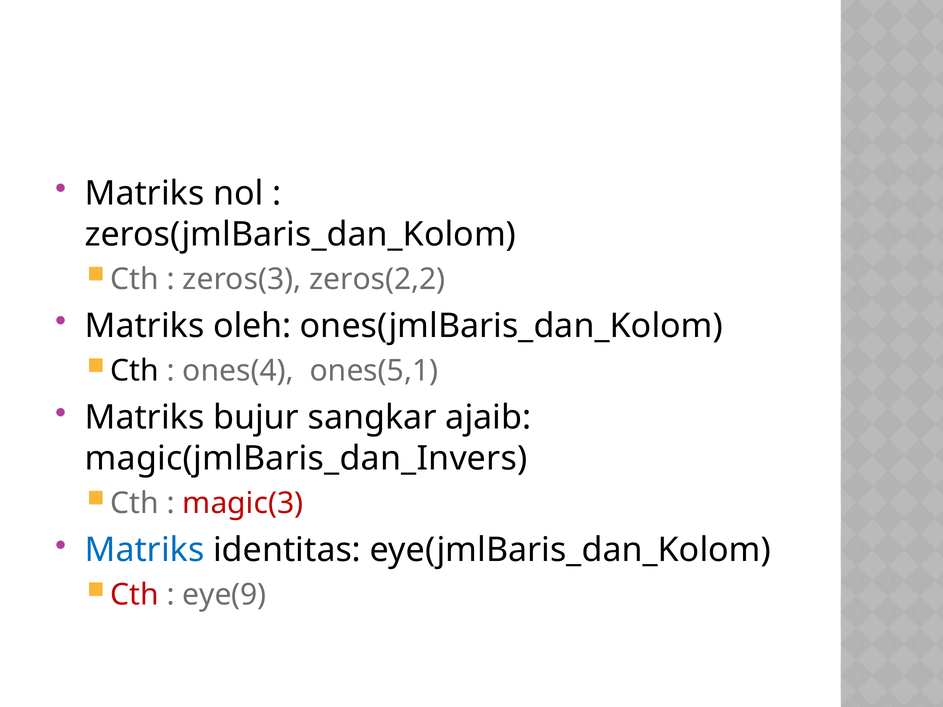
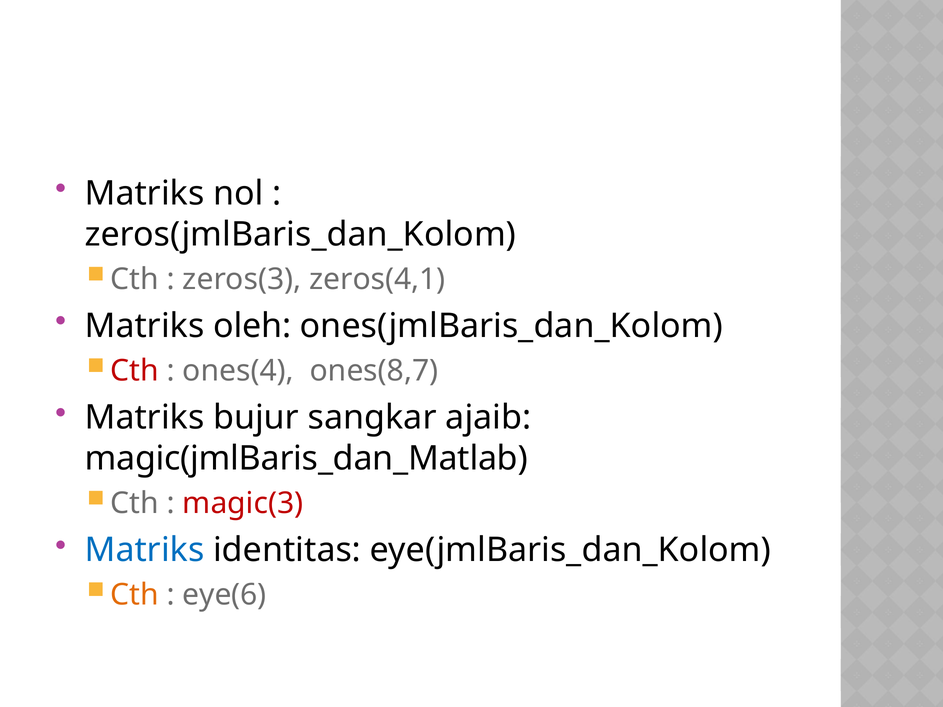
zeros(2,2: zeros(2,2 -> zeros(4,1
Cth at (134, 371) colour: black -> red
ones(5,1: ones(5,1 -> ones(8,7
magic(jmlBaris_dan_Invers: magic(jmlBaris_dan_Invers -> magic(jmlBaris_dan_Matlab
Cth at (134, 595) colour: red -> orange
eye(9: eye(9 -> eye(6
